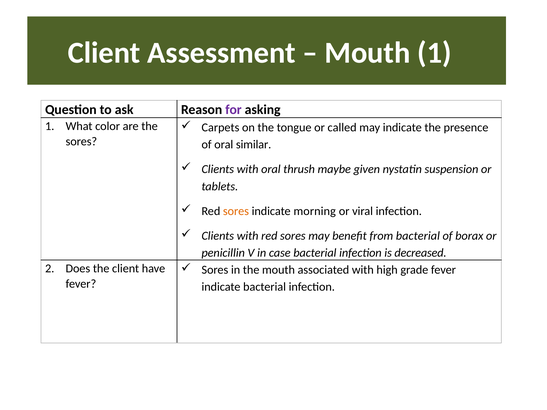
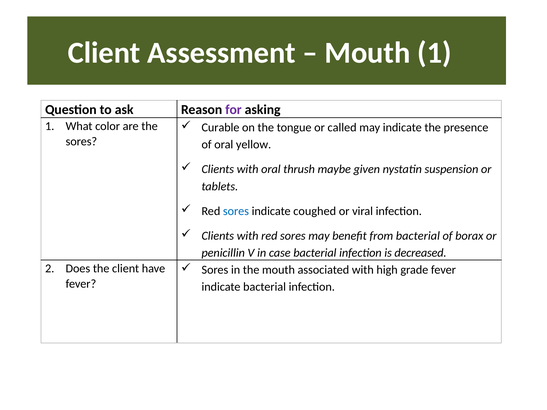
Carpets: Carpets -> Curable
similar: similar -> yellow
sores at (236, 211) colour: orange -> blue
morning: morning -> coughed
